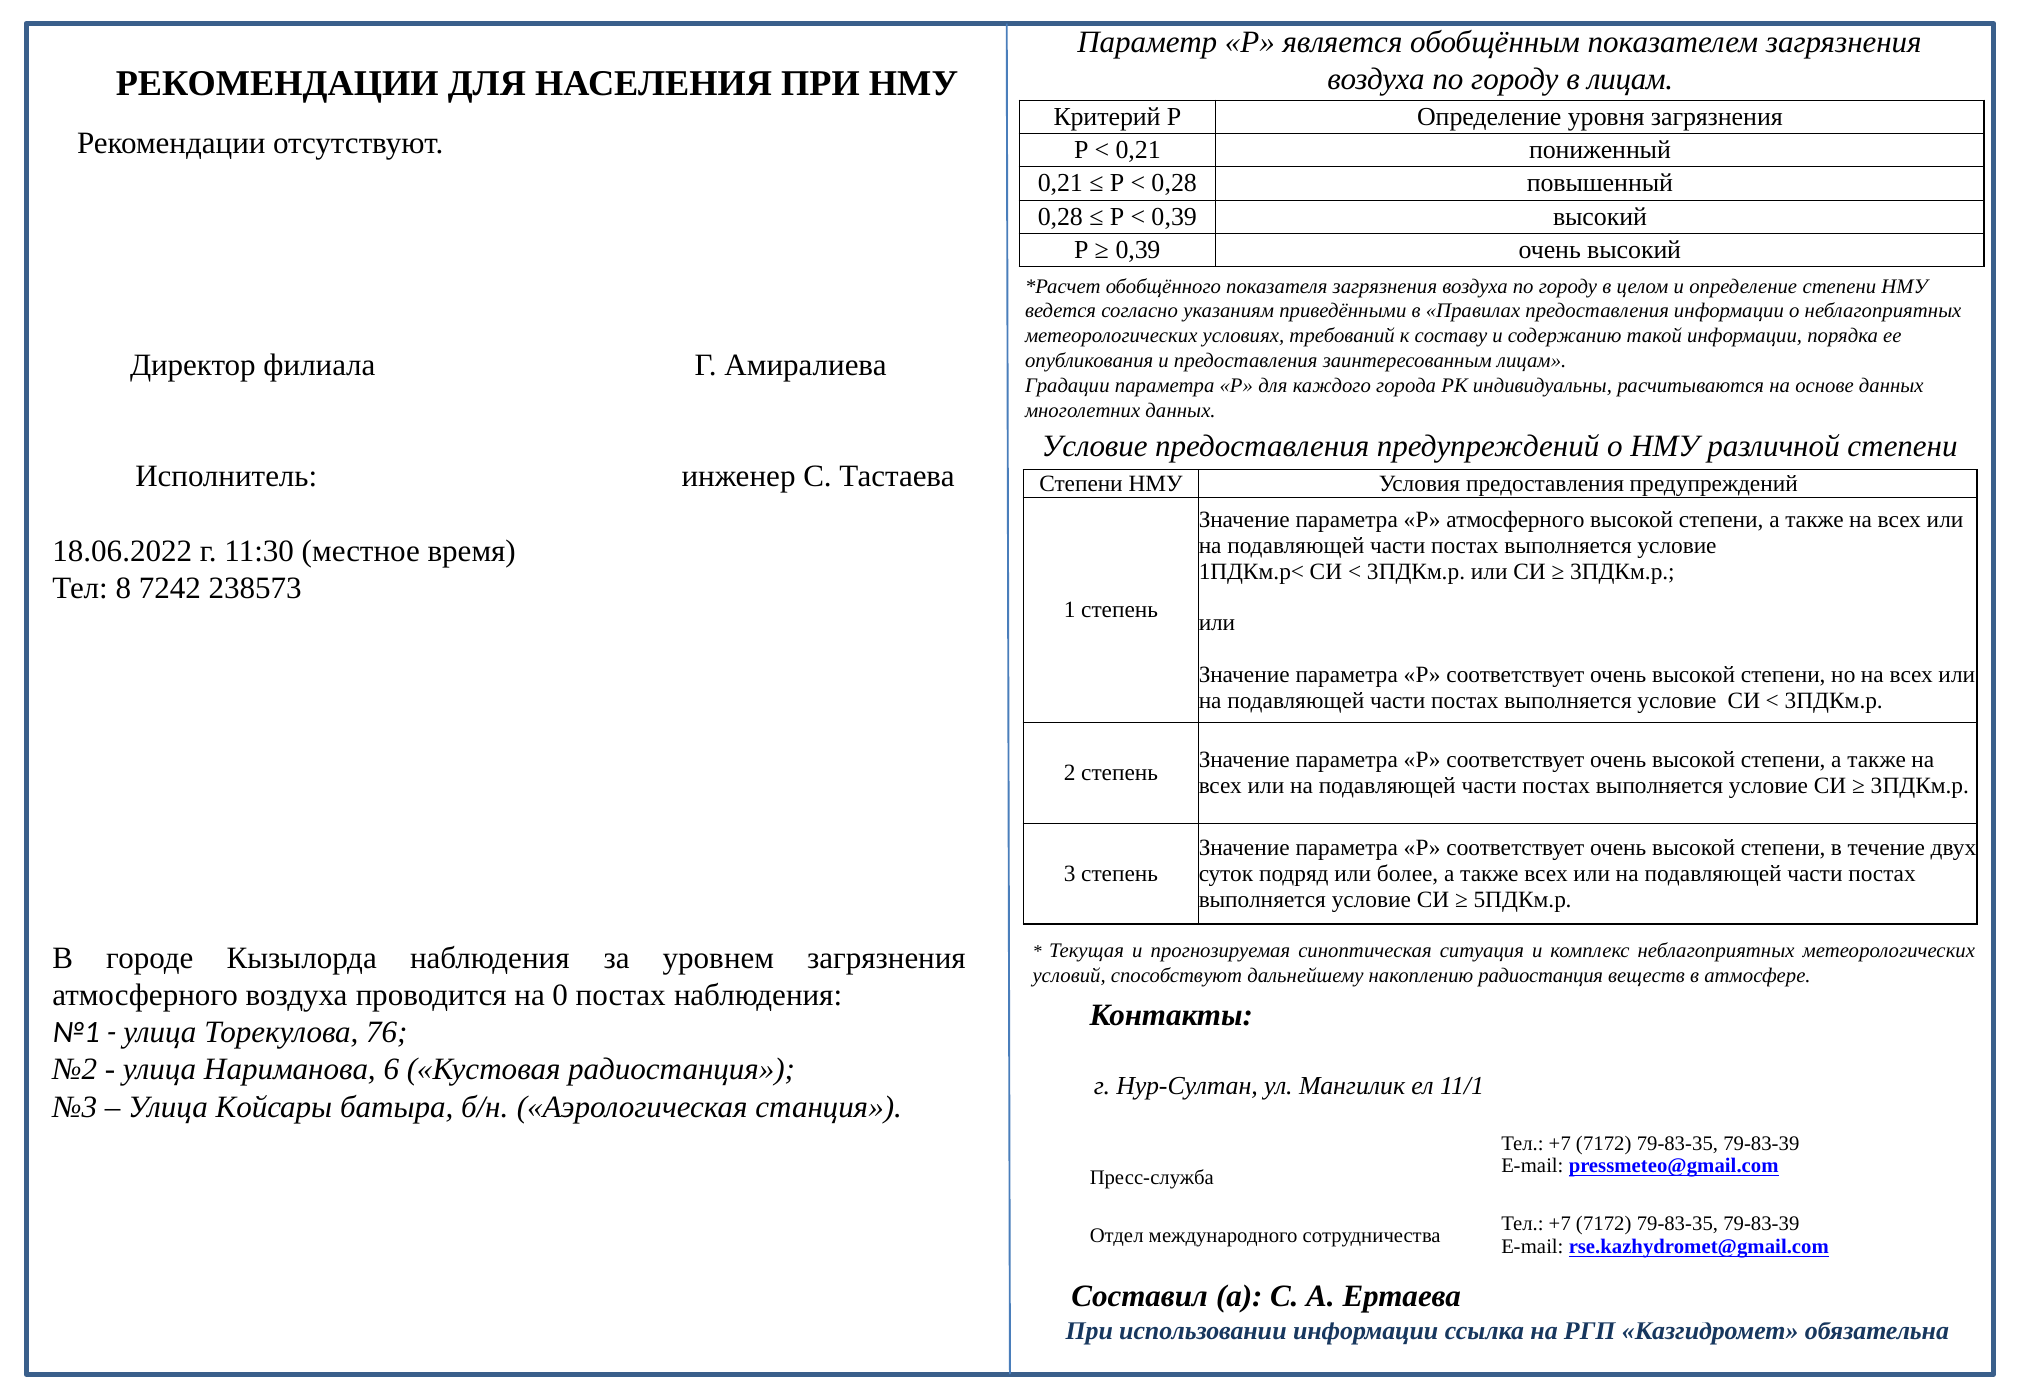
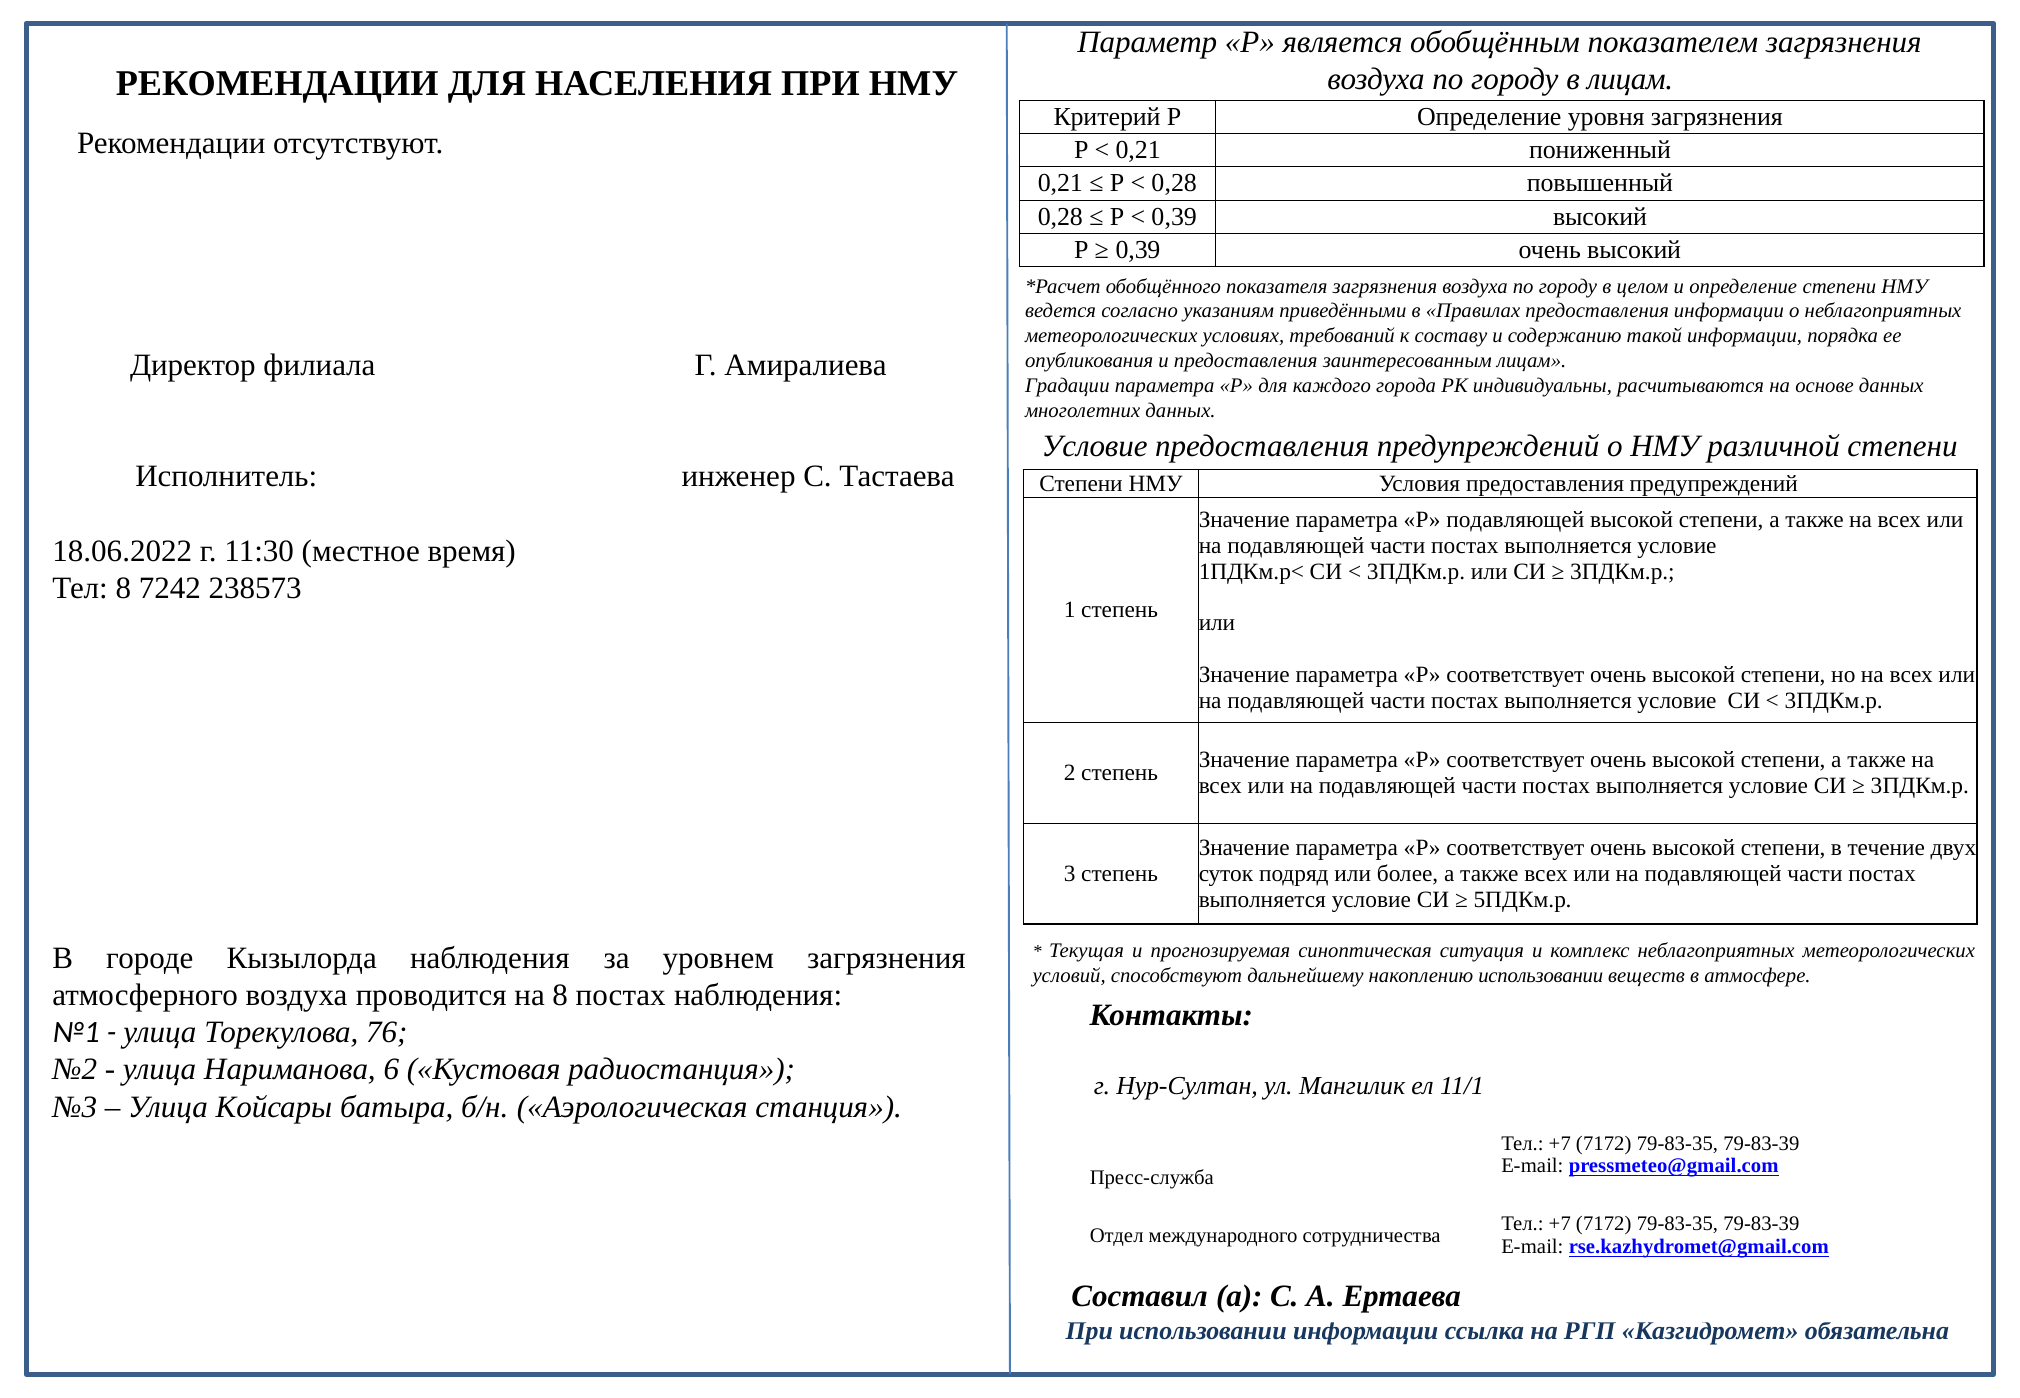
Р атмосферного: атмосферного -> подавляющей
накоплению радиостанция: радиостанция -> использовании
на 0: 0 -> 8
